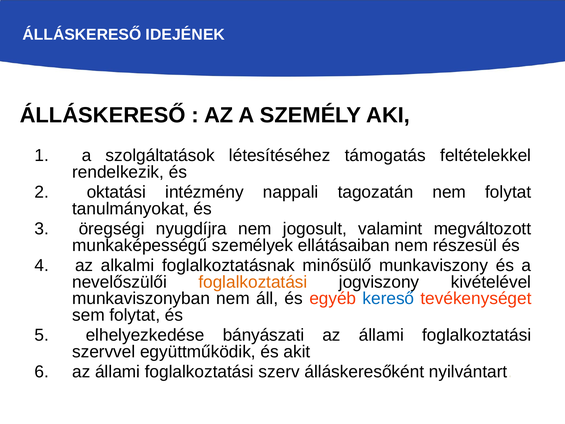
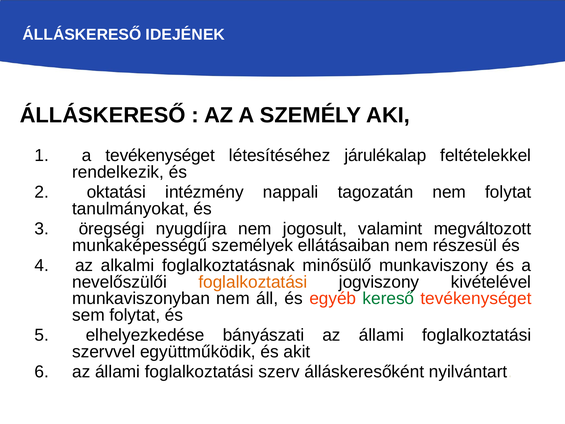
a szolgáltatások: szolgáltatások -> tevékenységet
támogatás: támogatás -> járulékalap
kereső colour: blue -> green
